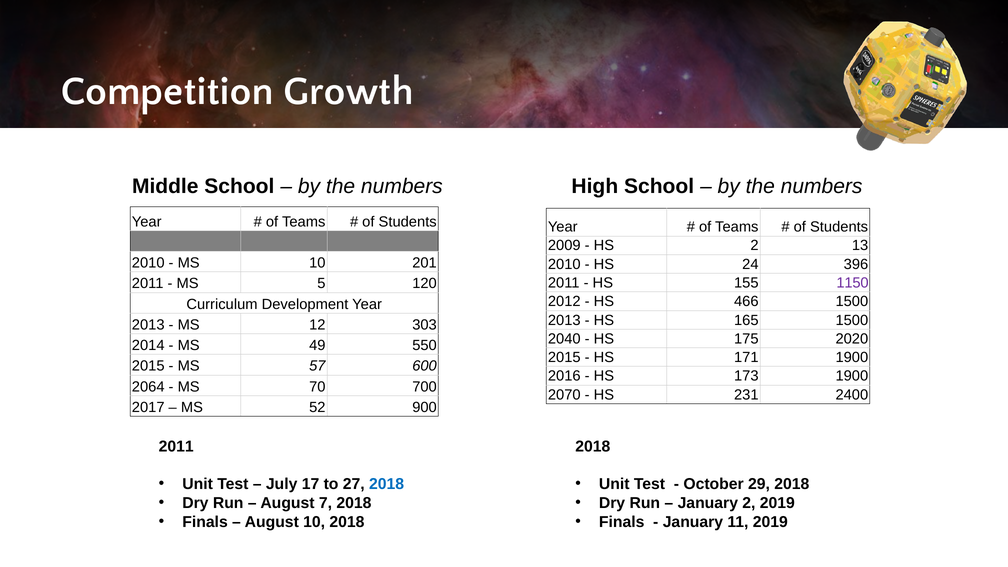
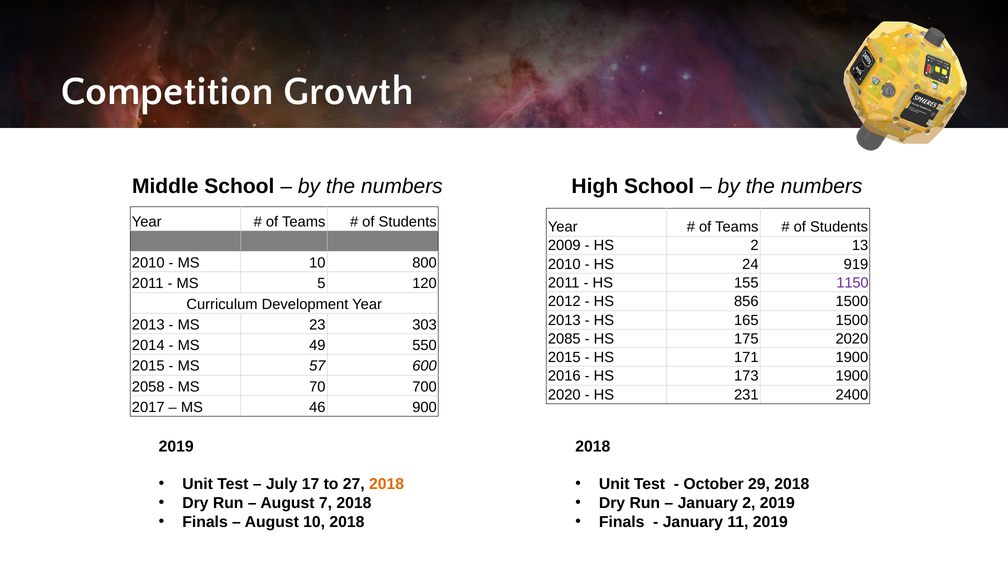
201: 201 -> 800
396: 396 -> 919
466: 466 -> 856
12: 12 -> 23
2040: 2040 -> 2085
2064: 2064 -> 2058
2070 at (564, 395): 2070 -> 2020
52: 52 -> 46
2011 at (176, 446): 2011 -> 2019
2018 at (387, 484) colour: blue -> orange
